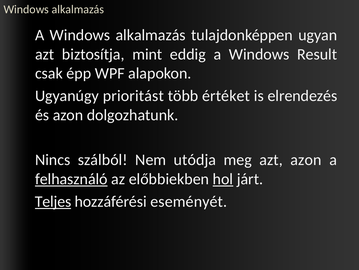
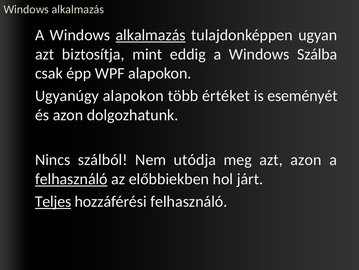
alkalmazás at (151, 35) underline: none -> present
Result: Result -> Szálba
Ugyanúgy prioritást: prioritást -> alapokon
elrendezés: elrendezés -> eseményét
hol underline: present -> none
hozzáférési eseményét: eseményét -> felhasználó
